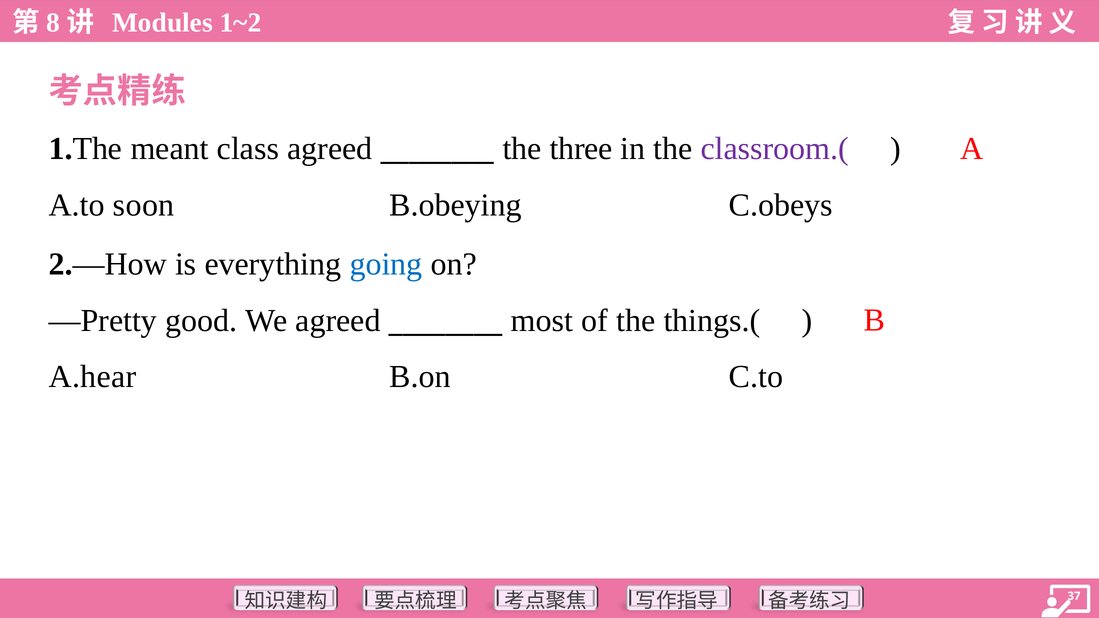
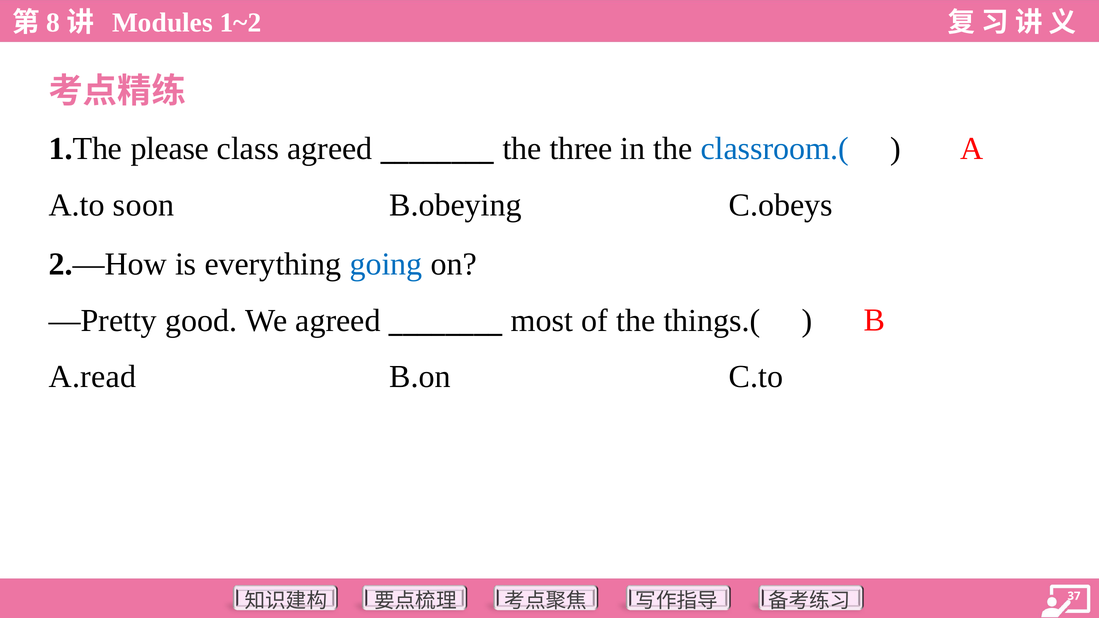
meant: meant -> please
classroom.( colour: purple -> blue
A.hear: A.hear -> A.read
